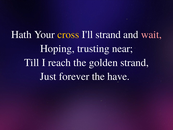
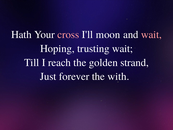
cross colour: yellow -> pink
I'll strand: strand -> moon
trusting near: near -> wait
have: have -> with
